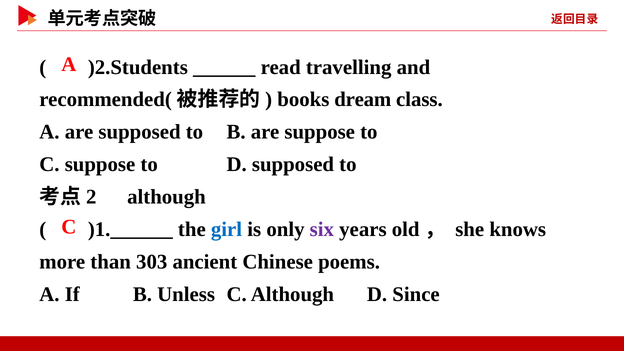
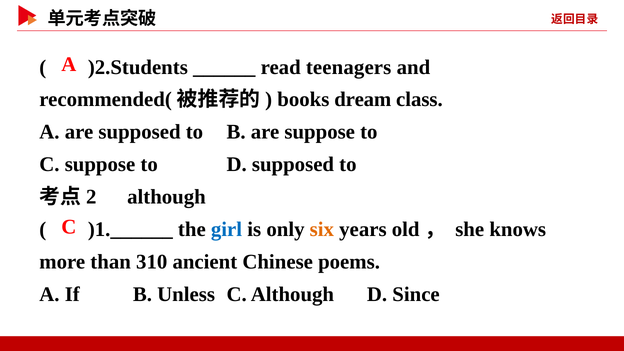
travelling: travelling -> teenagers
six colour: purple -> orange
303: 303 -> 310
